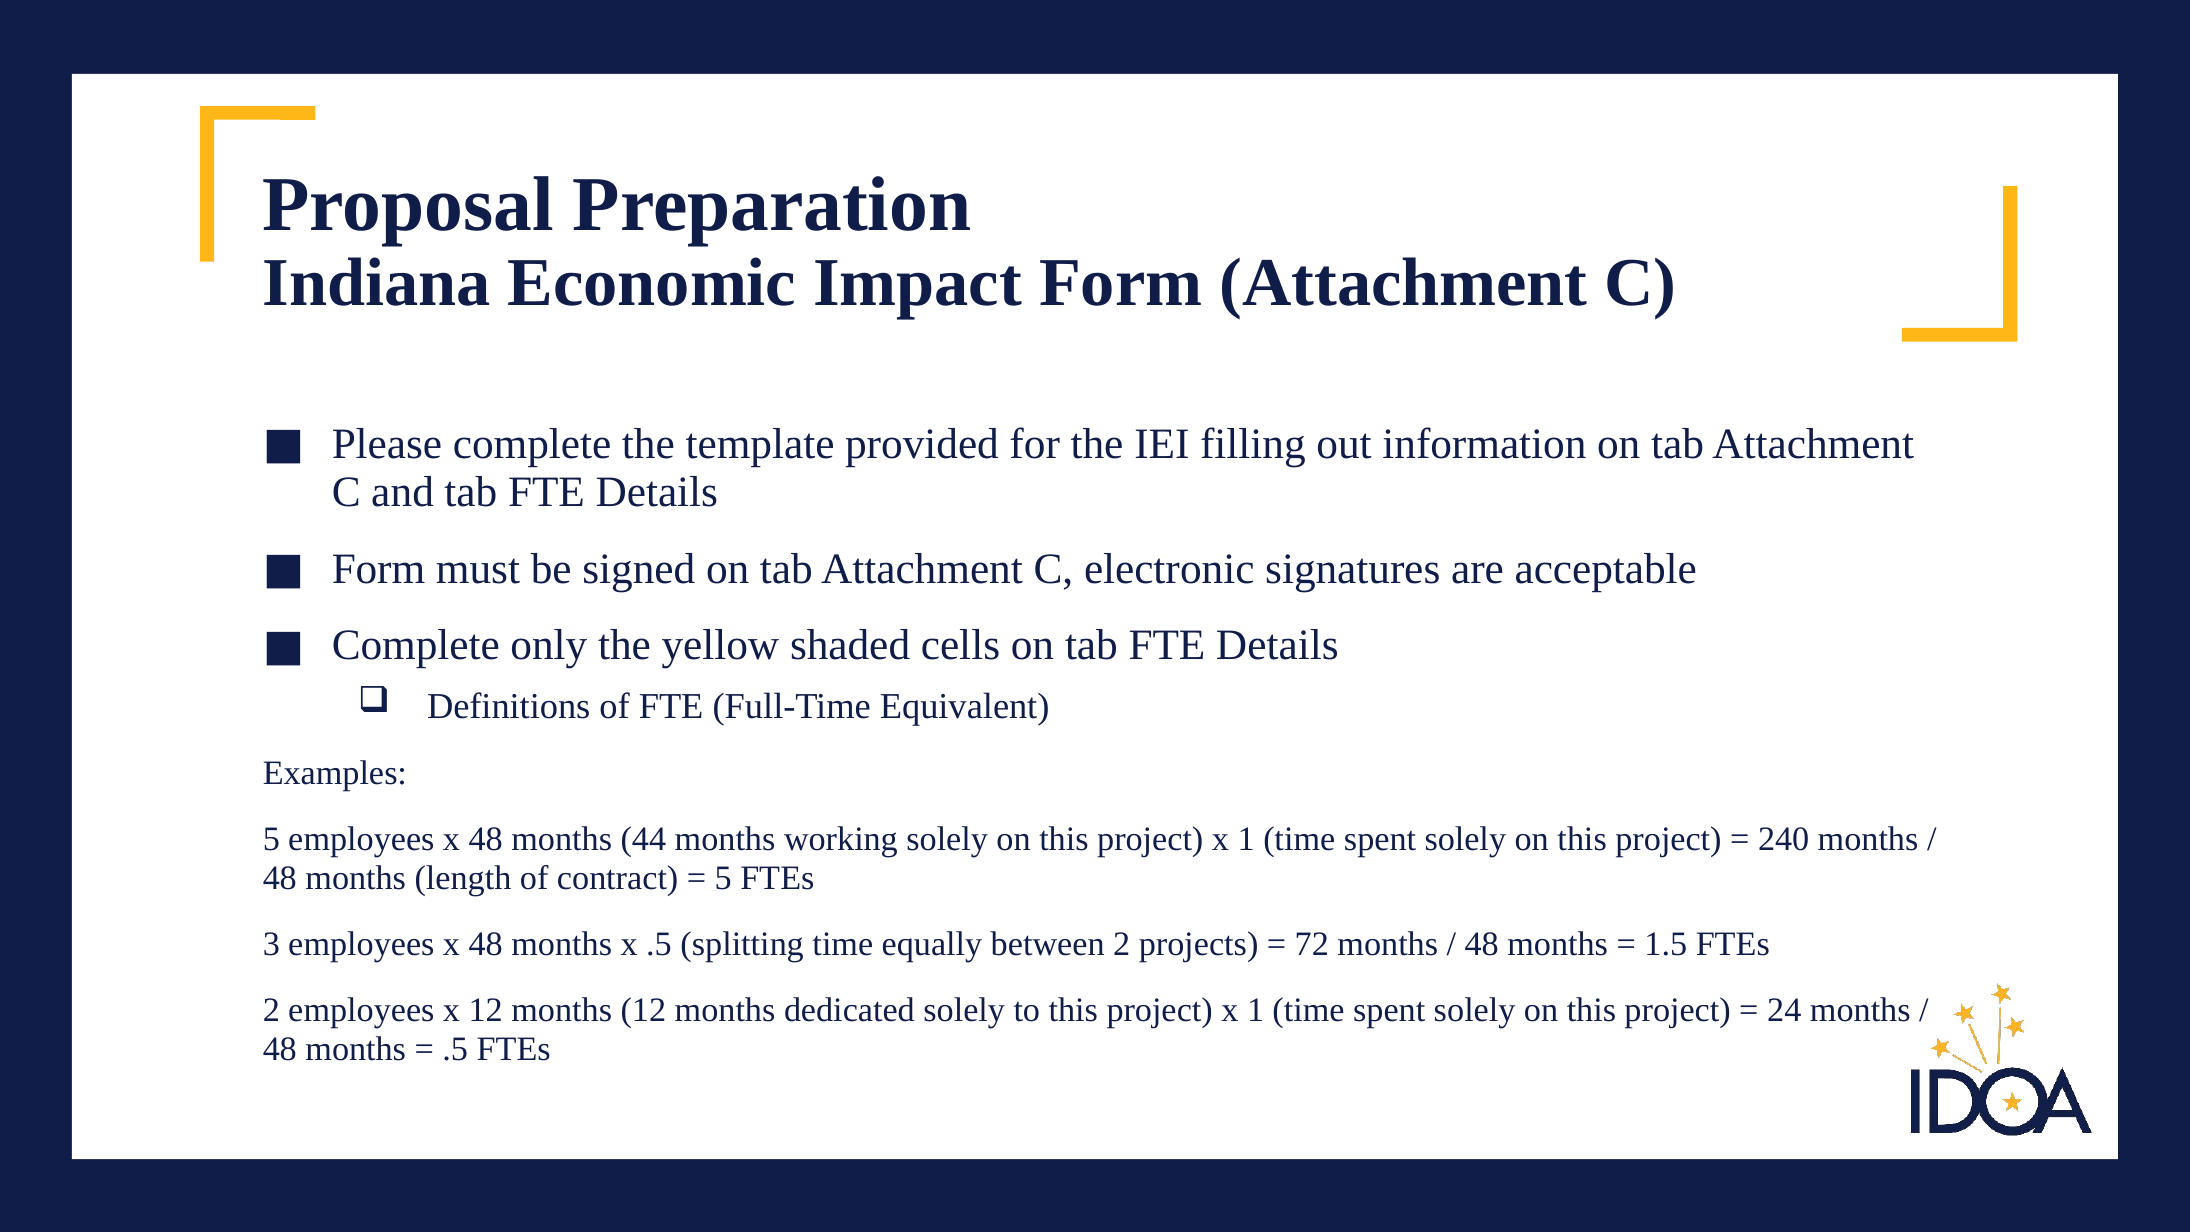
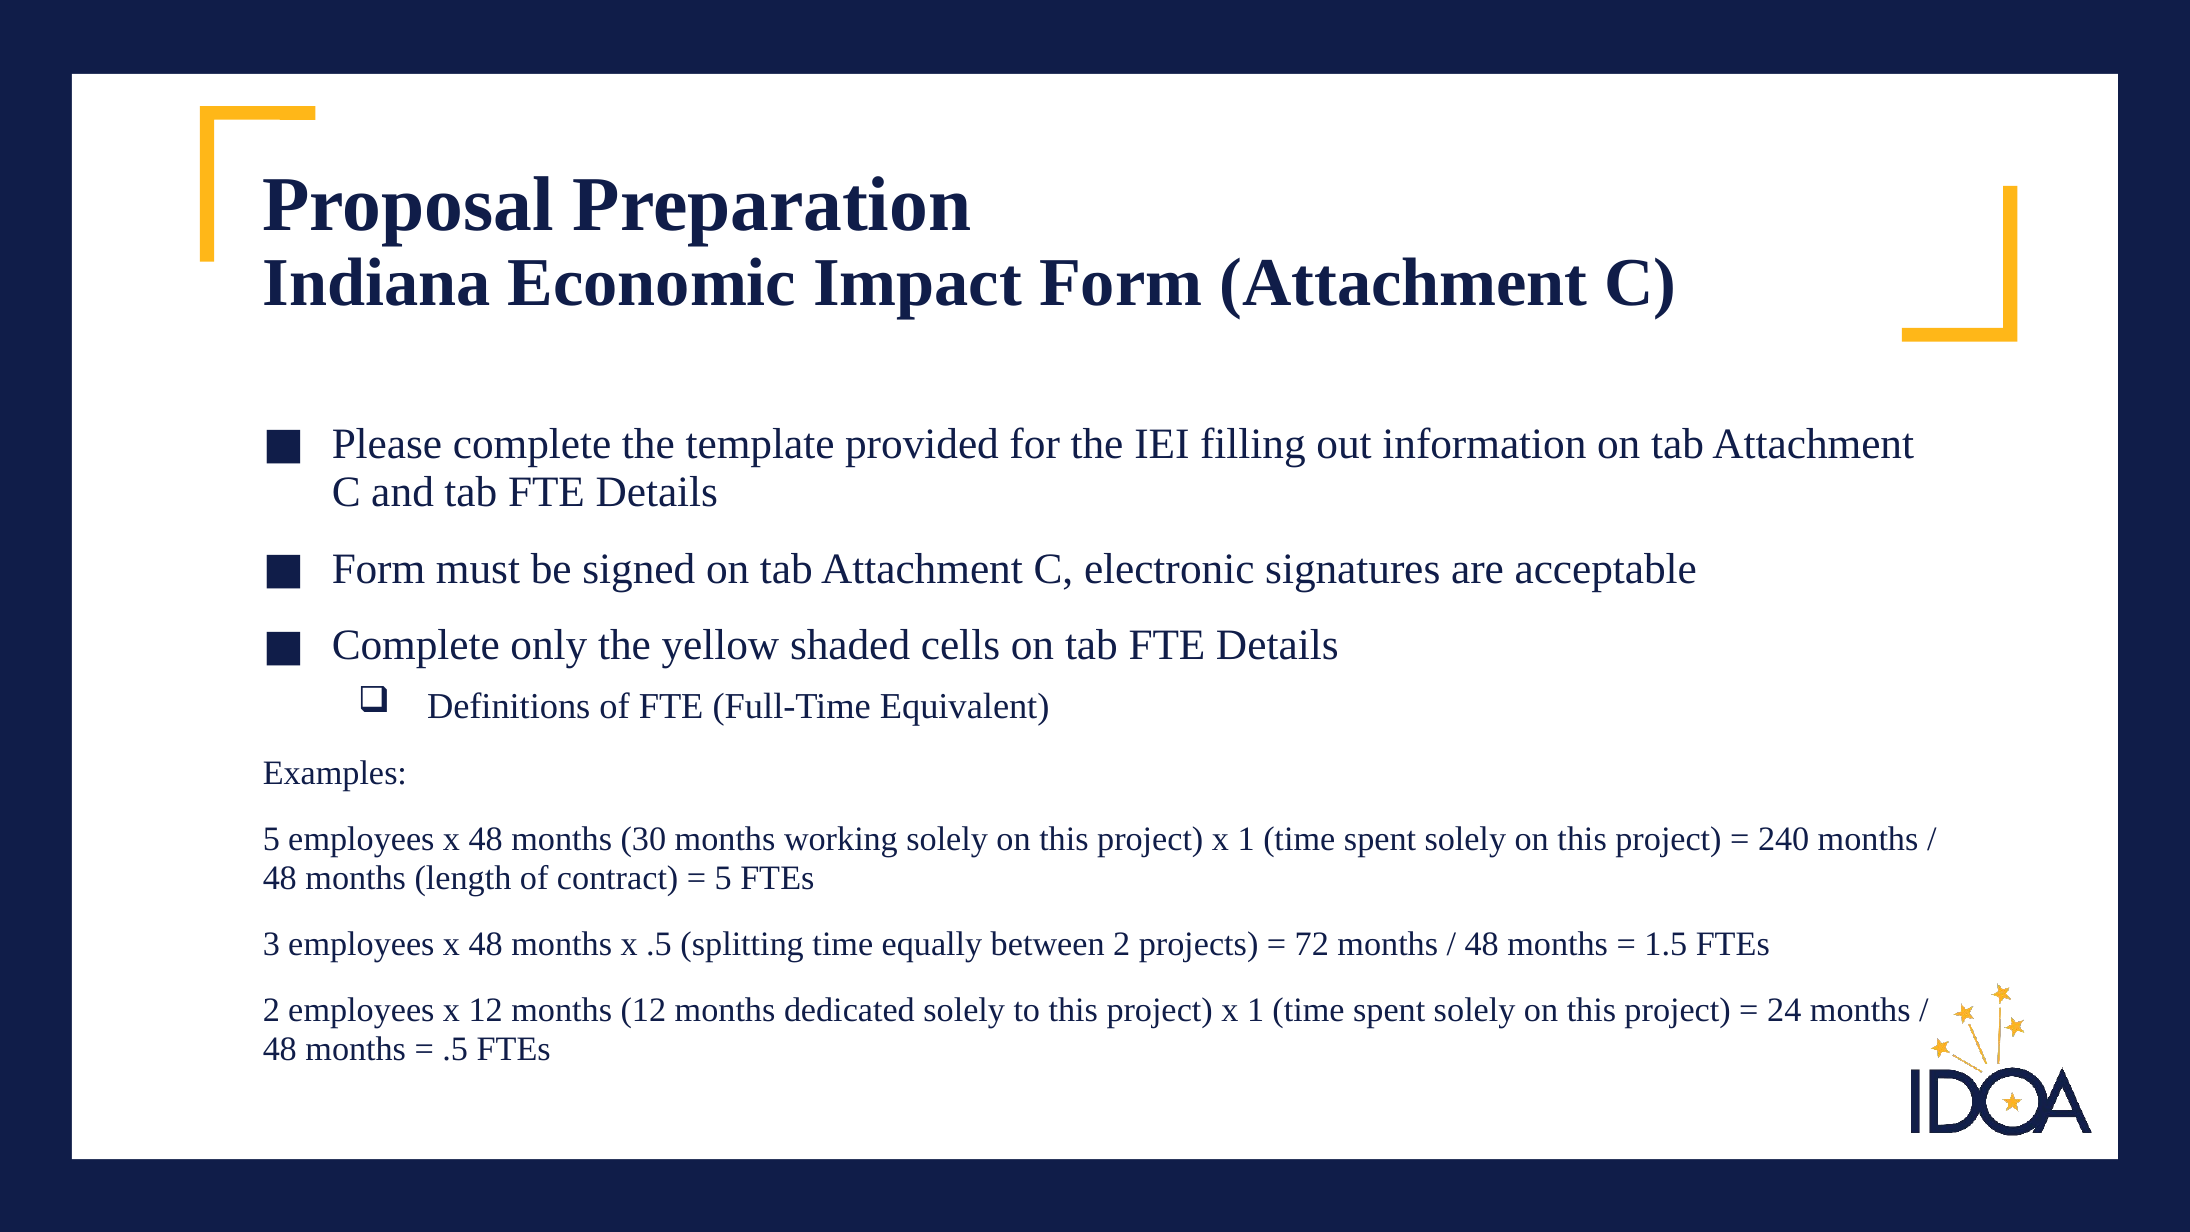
44: 44 -> 30
